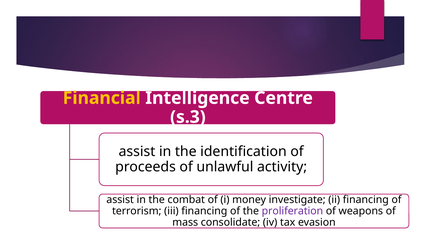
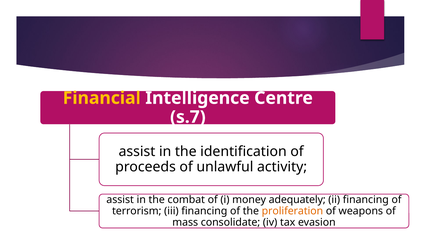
s.3: s.3 -> s.7
investigate: investigate -> adequately
proliferation colour: purple -> orange
